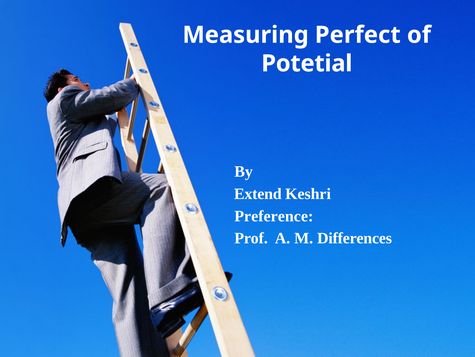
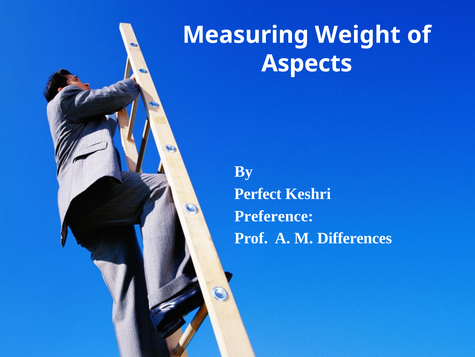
Perfect: Perfect -> Weight
Potetial: Potetial -> Aspects
Extend: Extend -> Perfect
